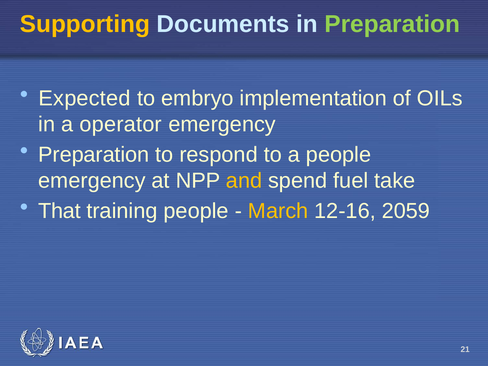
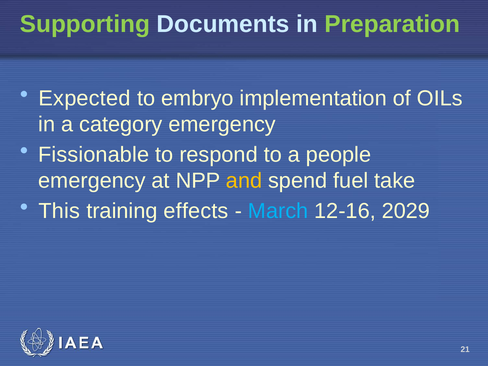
Supporting colour: yellow -> light green
operator: operator -> category
Preparation at (94, 155): Preparation -> Fissionable
That: That -> This
training people: people -> effects
March colour: yellow -> light blue
2059: 2059 -> 2029
